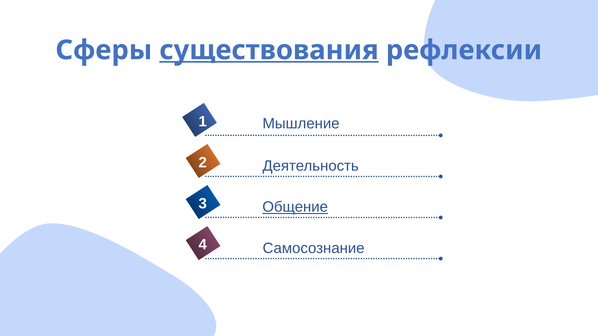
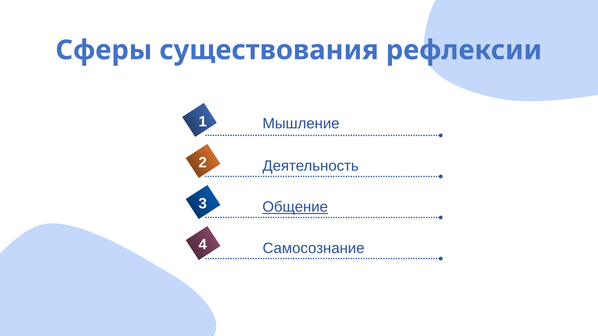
существования underline: present -> none
